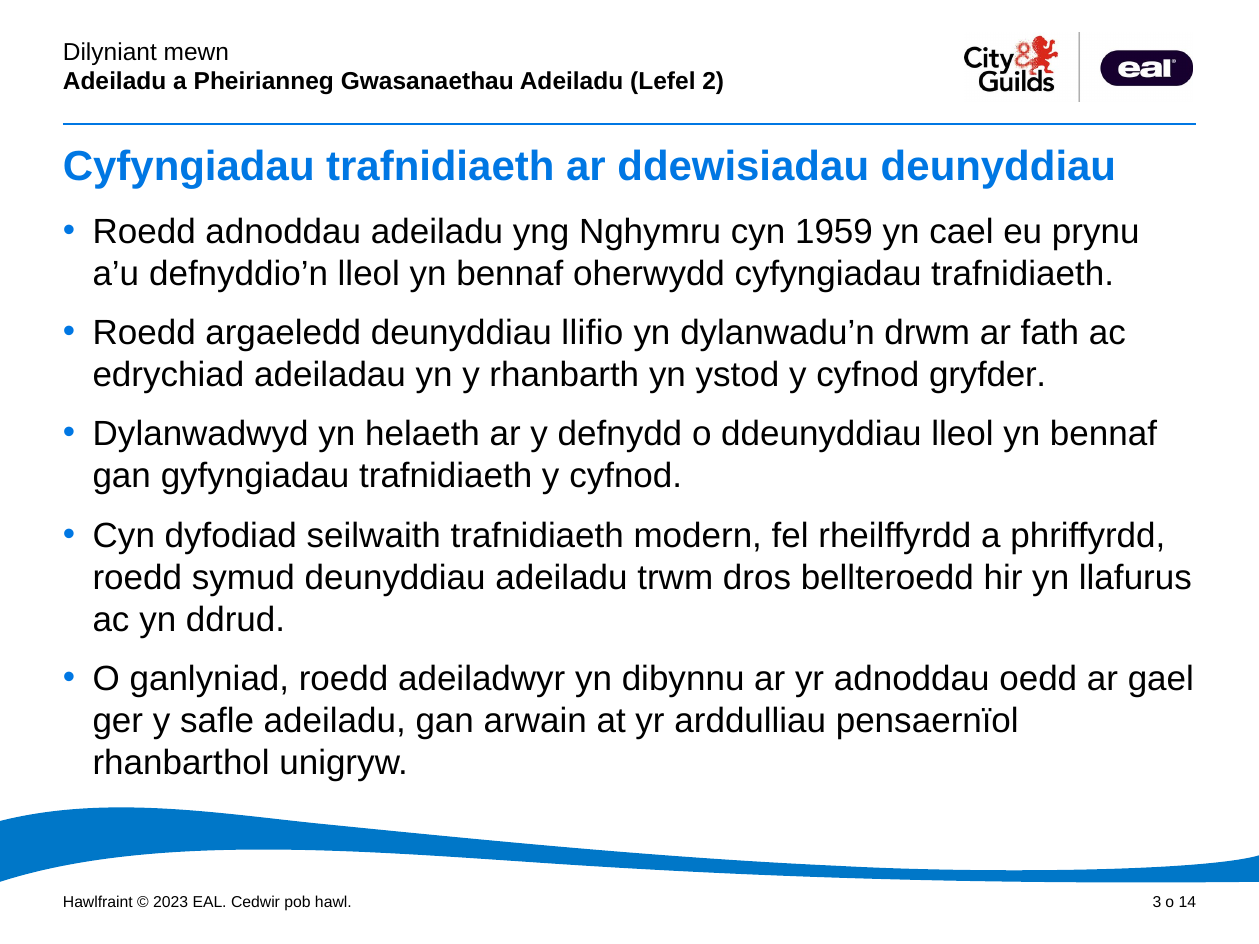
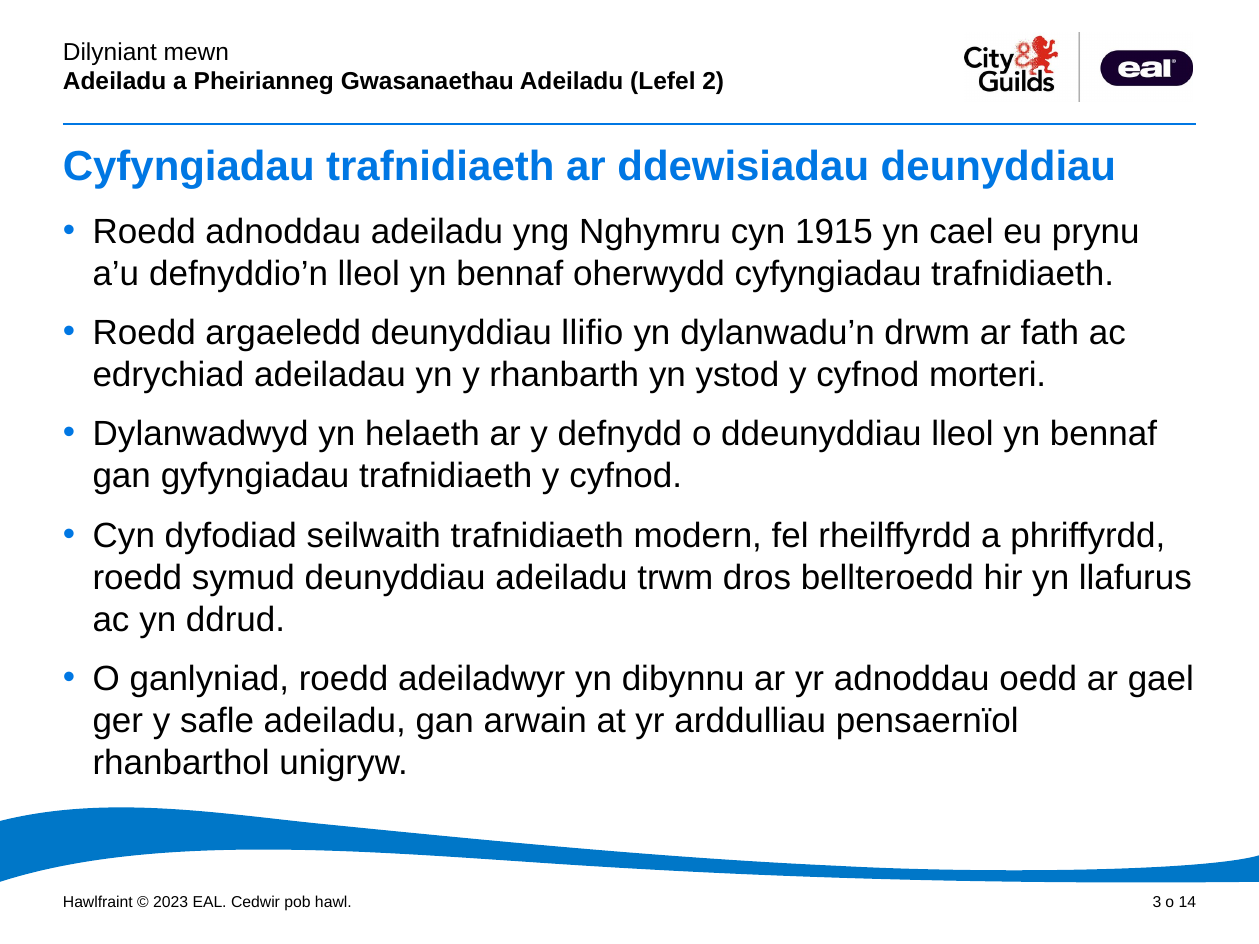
1959: 1959 -> 1915
gryfder: gryfder -> morteri
